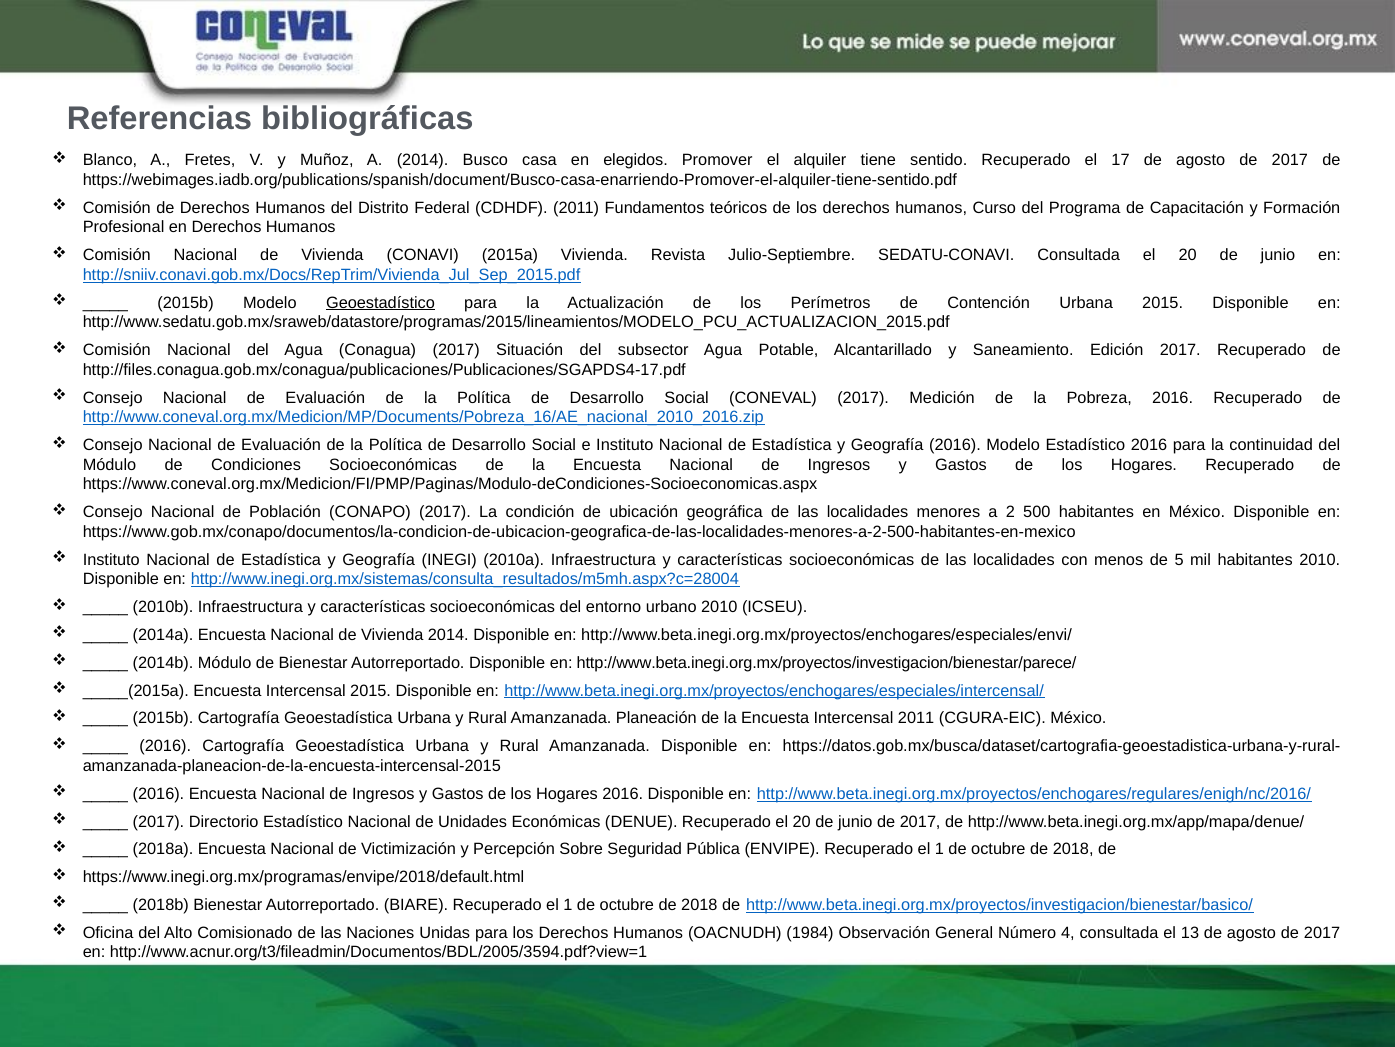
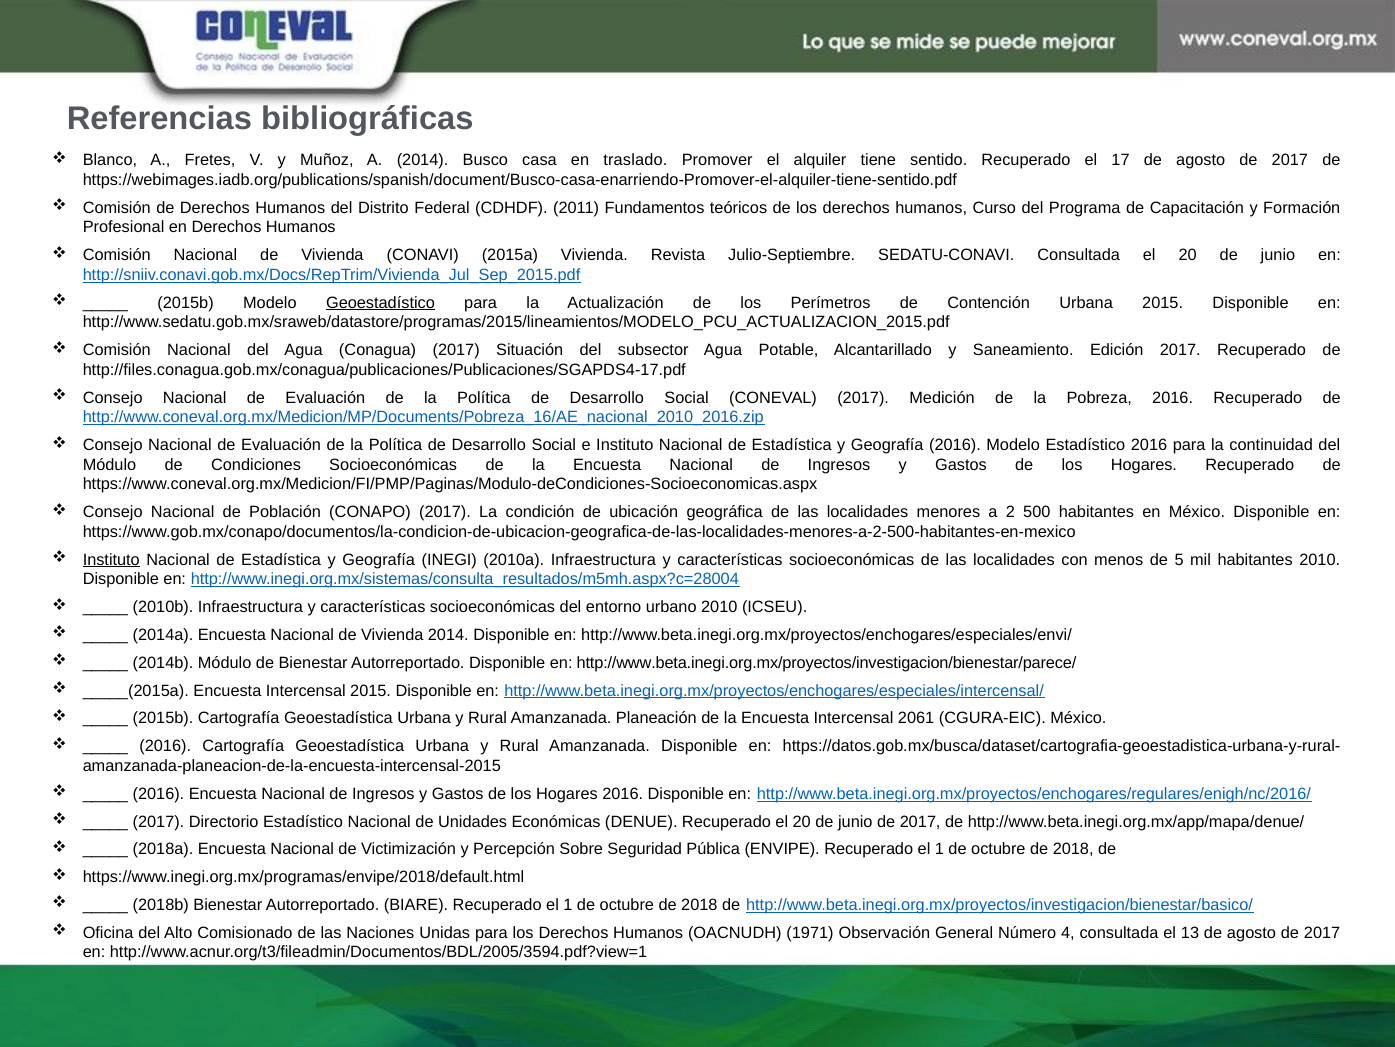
elegidos: elegidos -> traslado
Instituto at (111, 559) underline: none -> present
Intercensal 2011: 2011 -> 2061
1984: 1984 -> 1971
